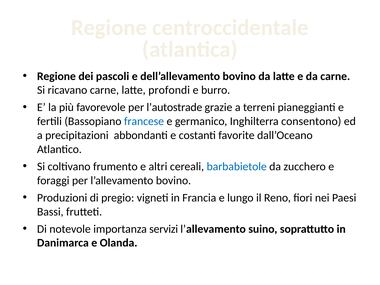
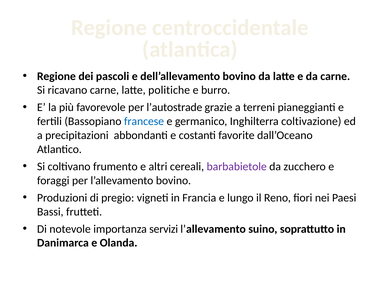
profondi: profondi -> politiche
consentono: consentono -> coltivazione
barbabietole colour: blue -> purple
